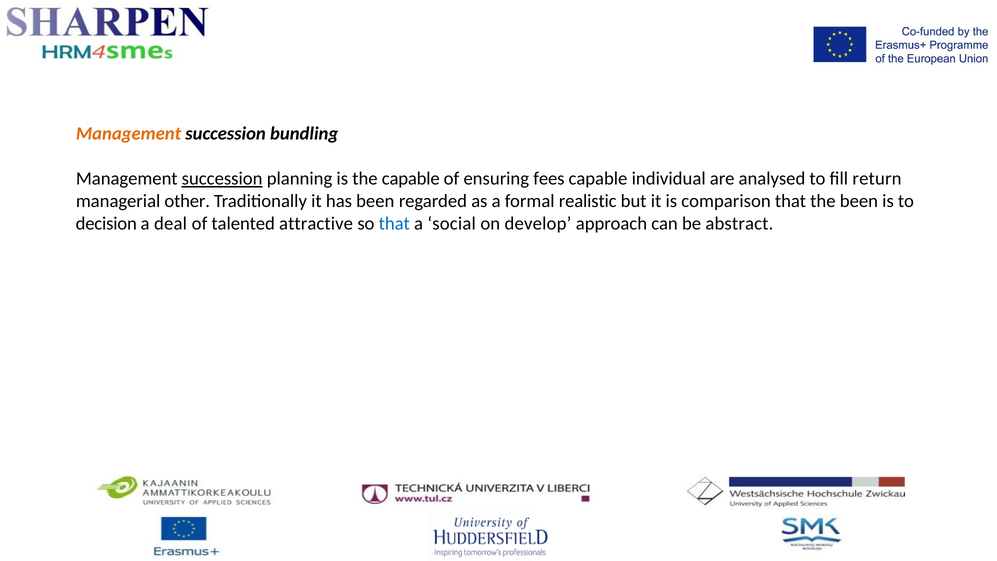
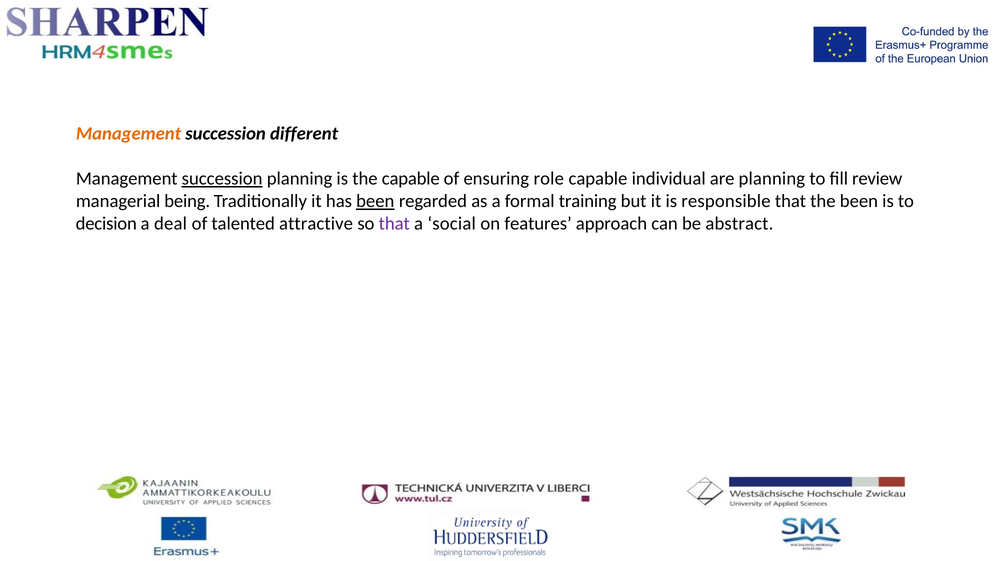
bundling: bundling -> different
fees: fees -> role
are analysed: analysed -> planning
return: return -> review
other: other -> being
been at (375, 201) underline: none -> present
realistic: realistic -> training
comparison: comparison -> responsible
that at (394, 224) colour: blue -> purple
develop: develop -> features
